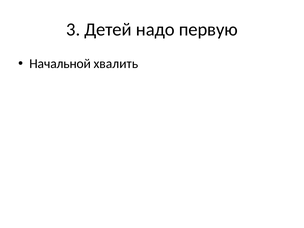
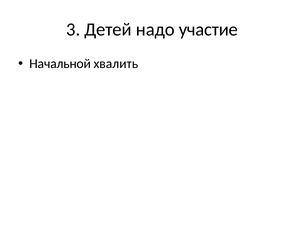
первую: первую -> участие
